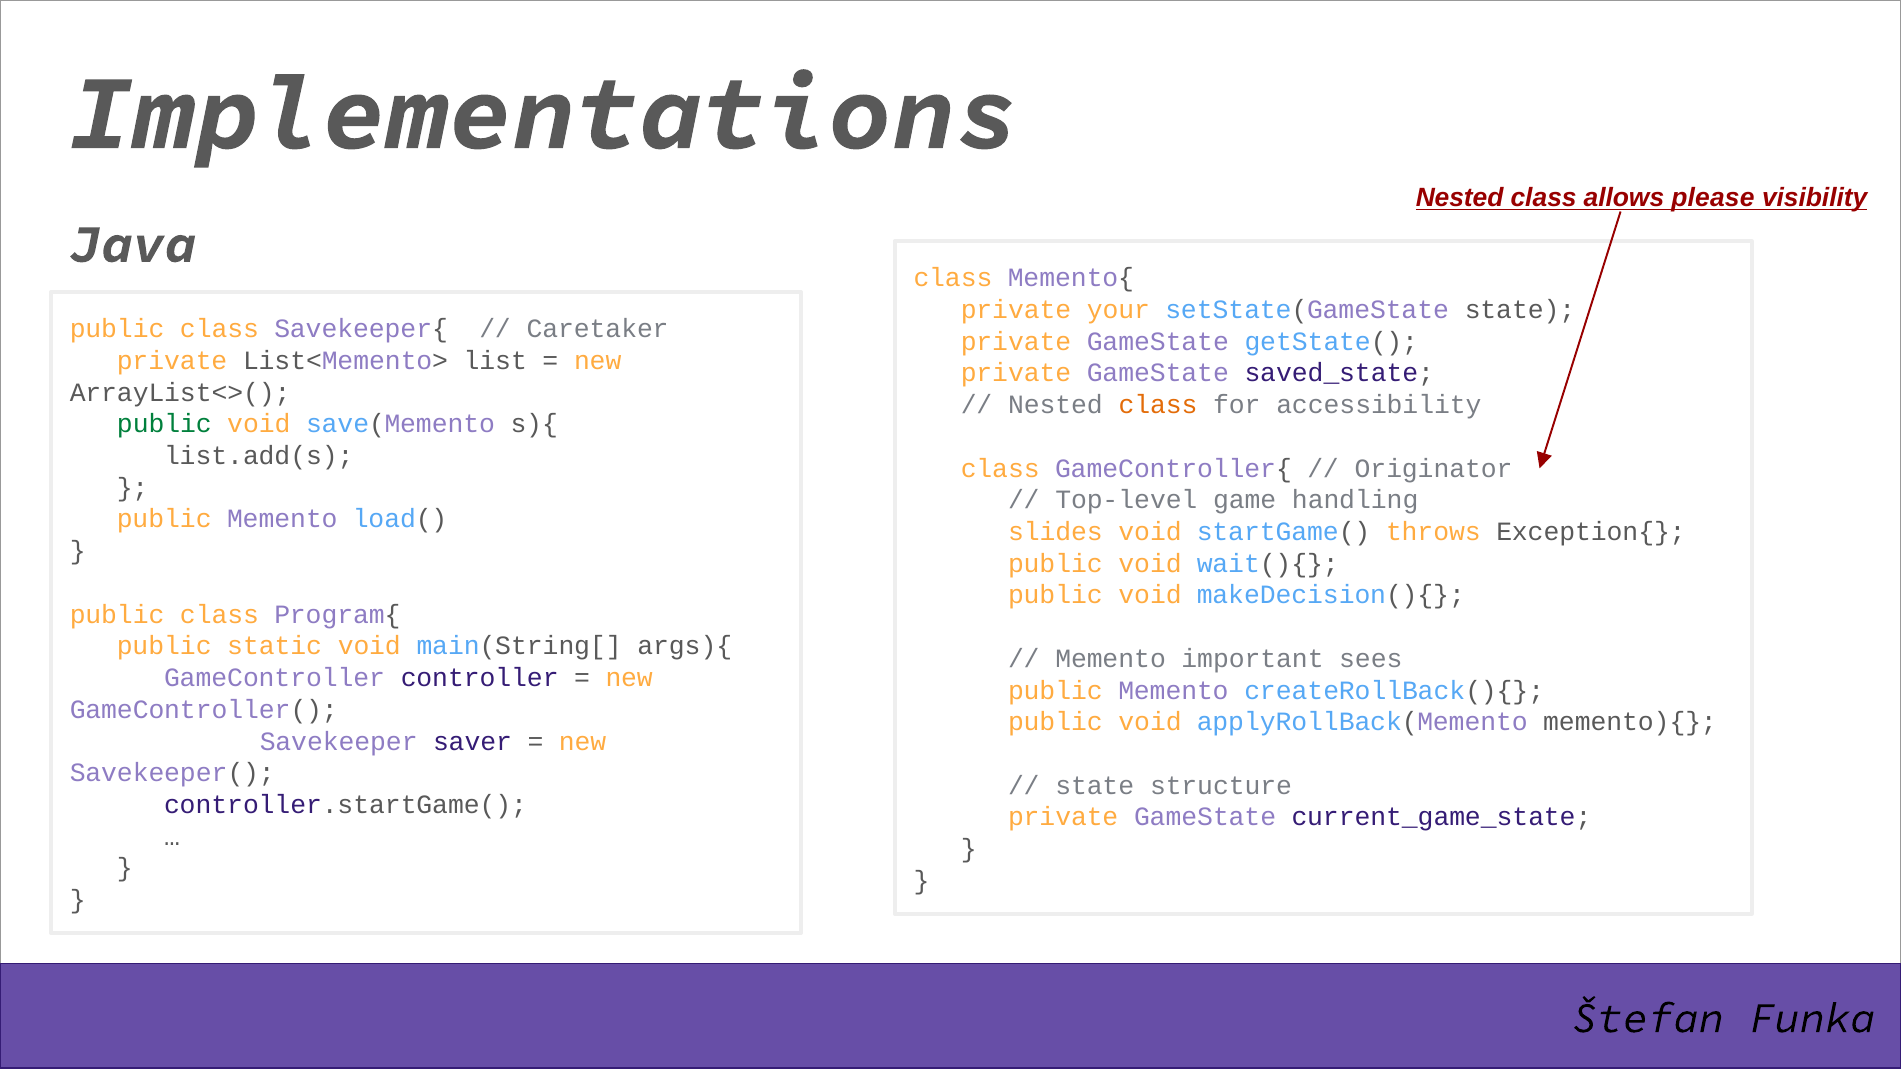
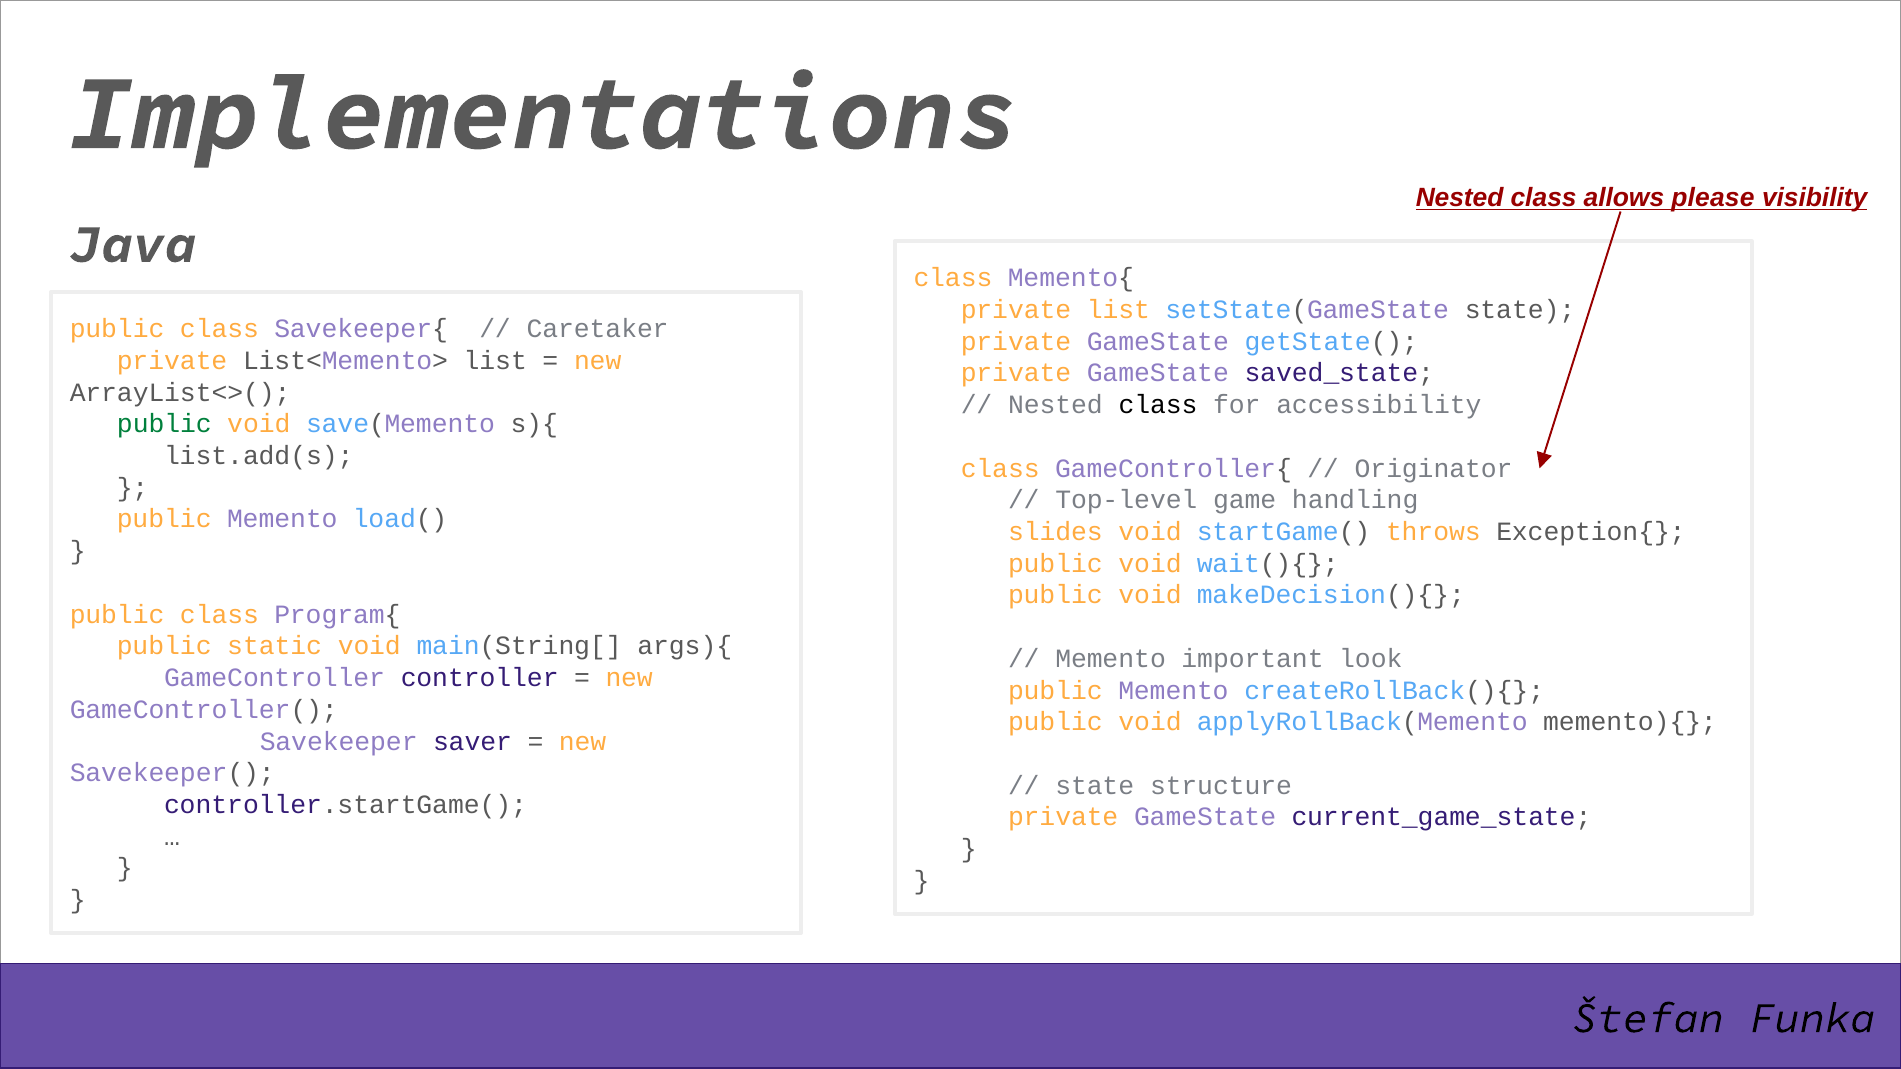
private your: your -> list
class at (1158, 405) colour: orange -> black
sees: sees -> look
